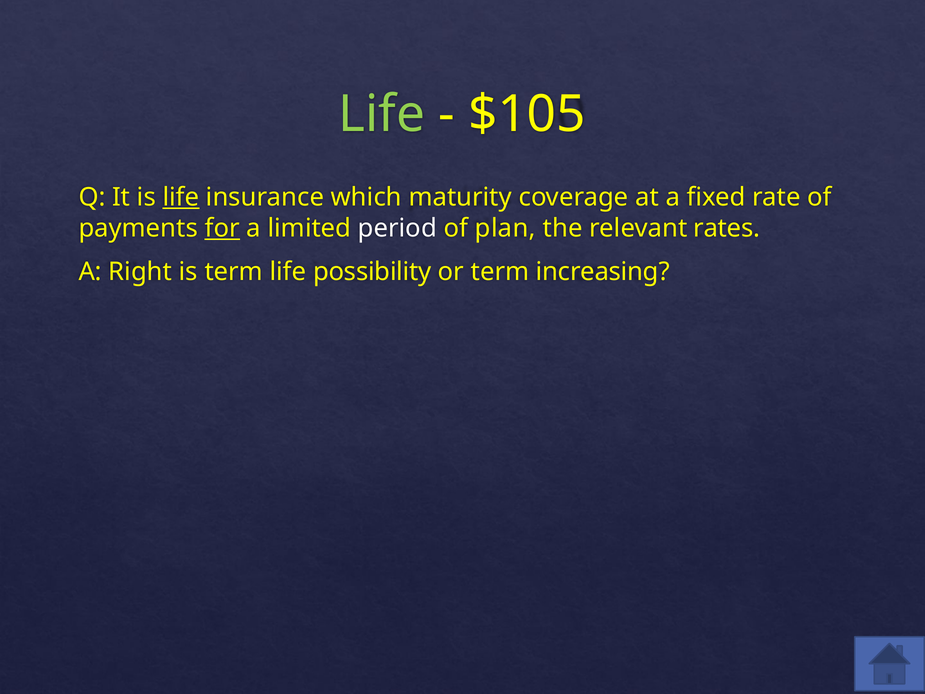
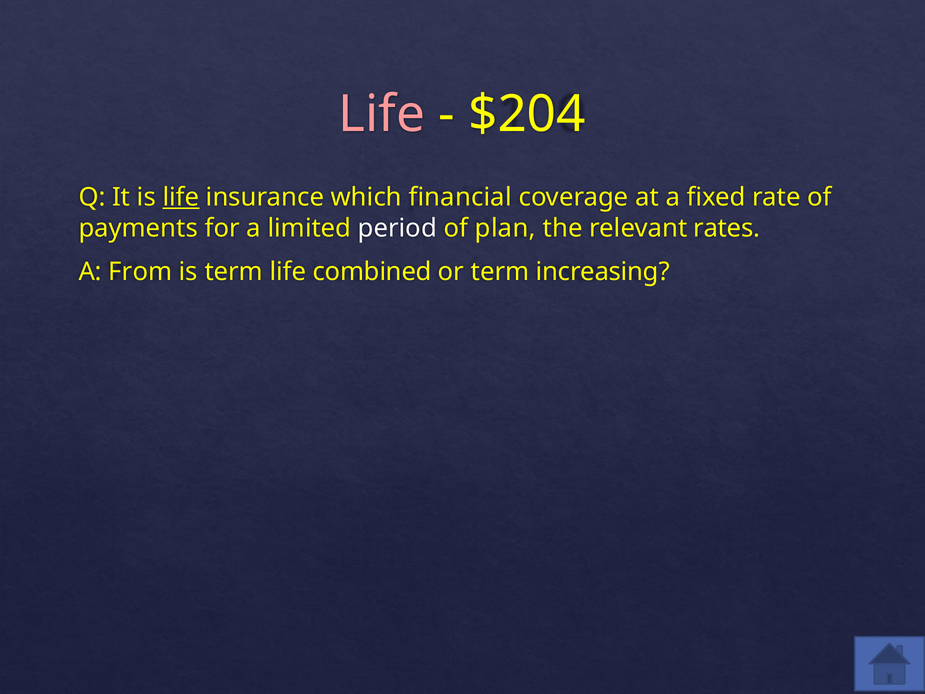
Life at (382, 114) colour: light green -> pink
$105: $105 -> $204
maturity: maturity -> financial
for underline: present -> none
Right: Right -> From
possibility: possibility -> combined
